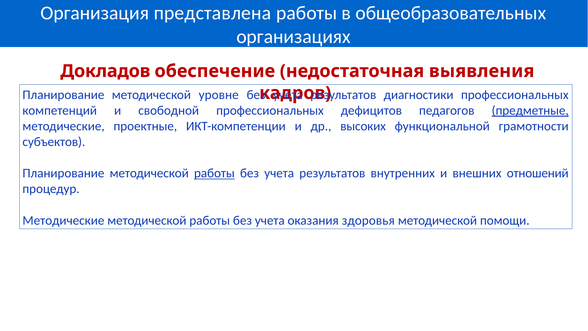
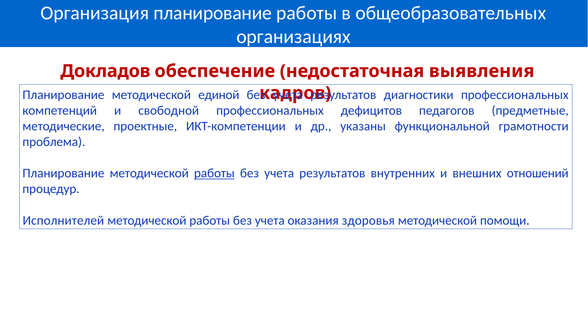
Организация представлена: представлена -> планирование
уровне: уровне -> единой
предметные underline: present -> none
высоких: высоких -> указаны
субъектов: субъектов -> проблема
Методические at (63, 220): Методические -> Исполнителей
